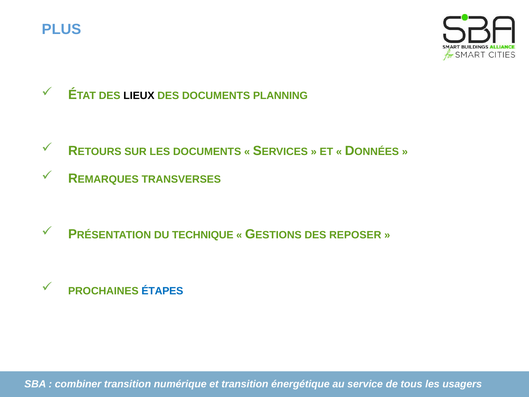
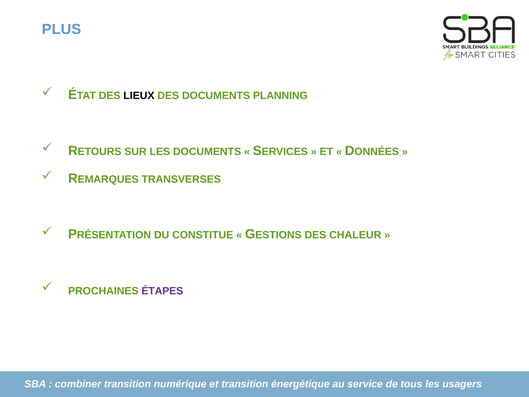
TECHNIQUE: TECHNIQUE -> CONSTITUE
REPOSER: REPOSER -> CHALEUR
ÉTAPES colour: blue -> purple
